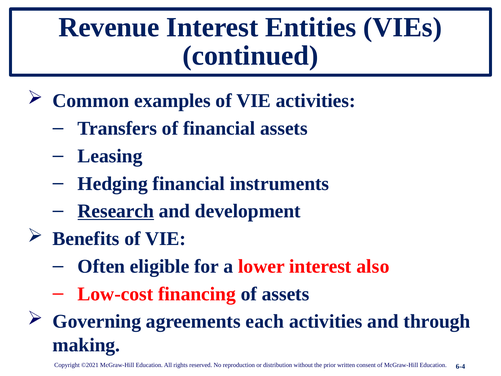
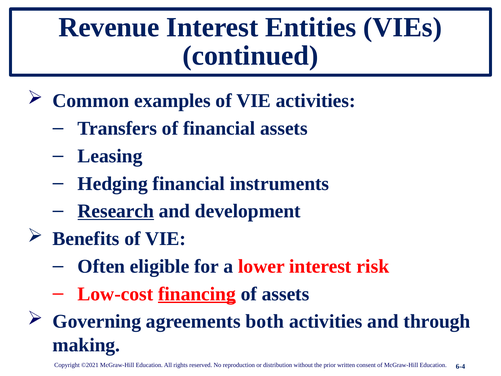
also: also -> risk
financing underline: none -> present
each: each -> both
